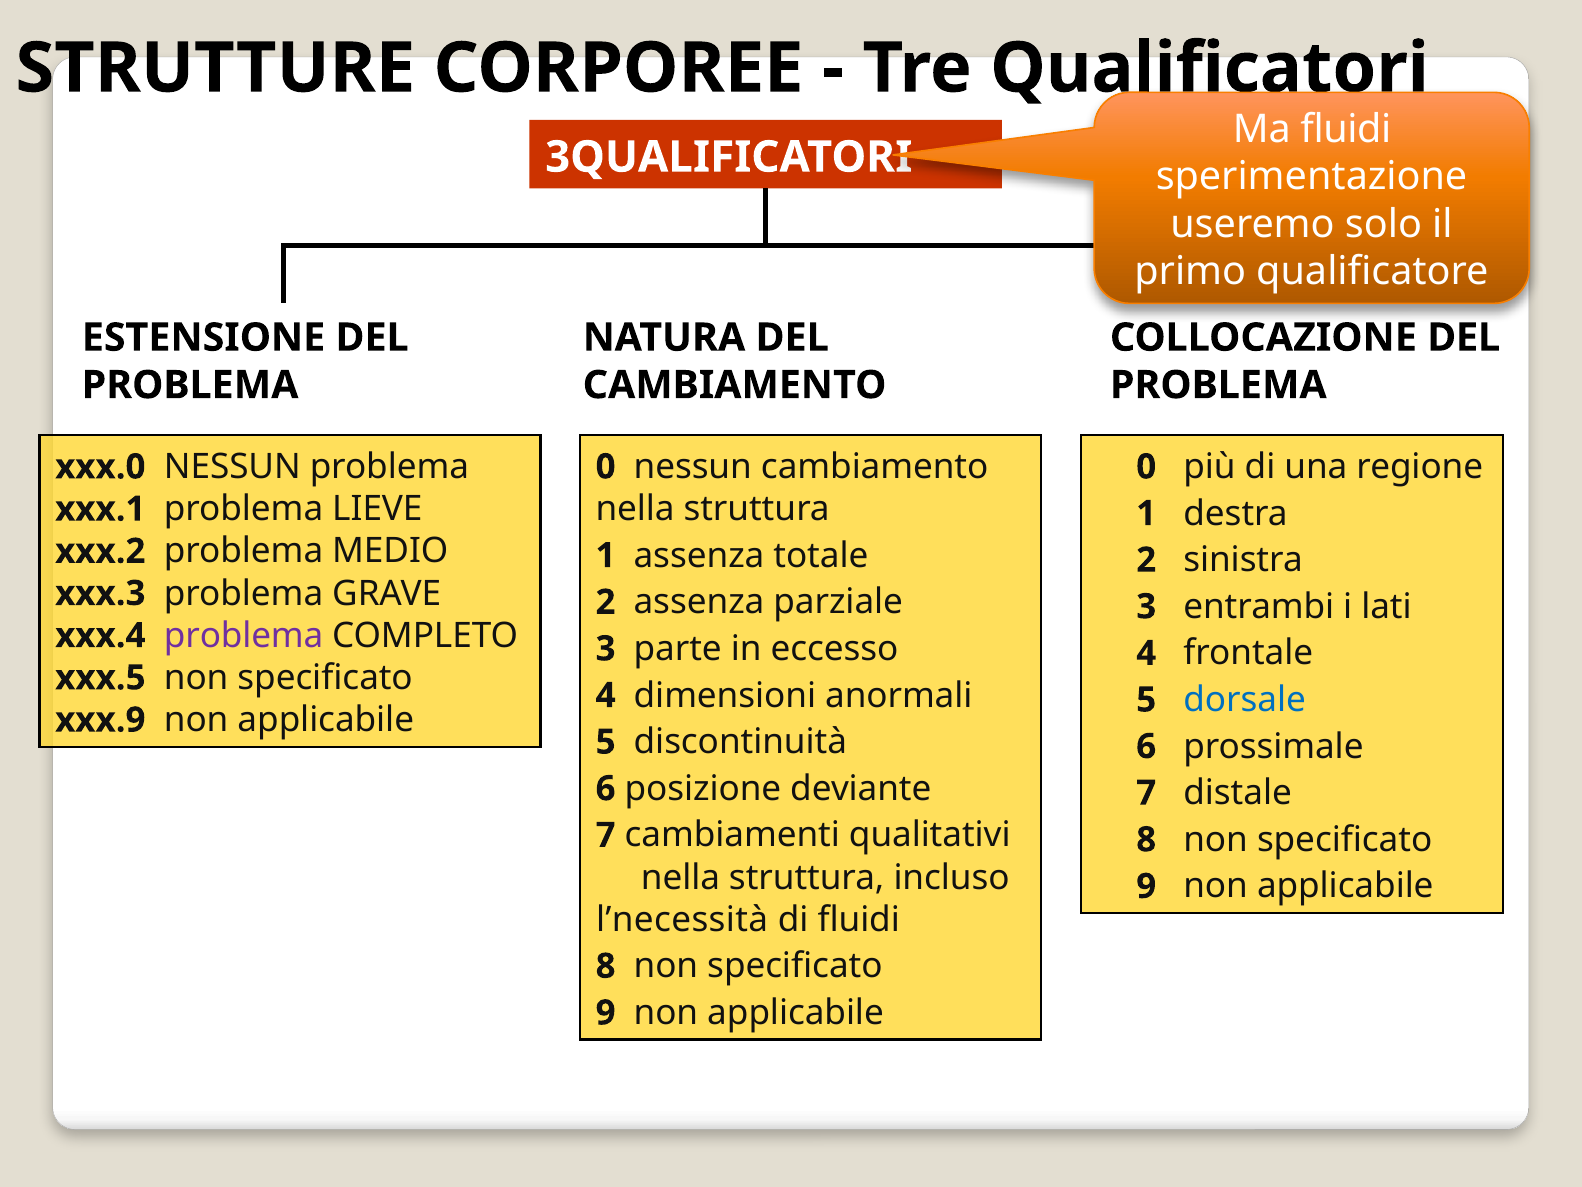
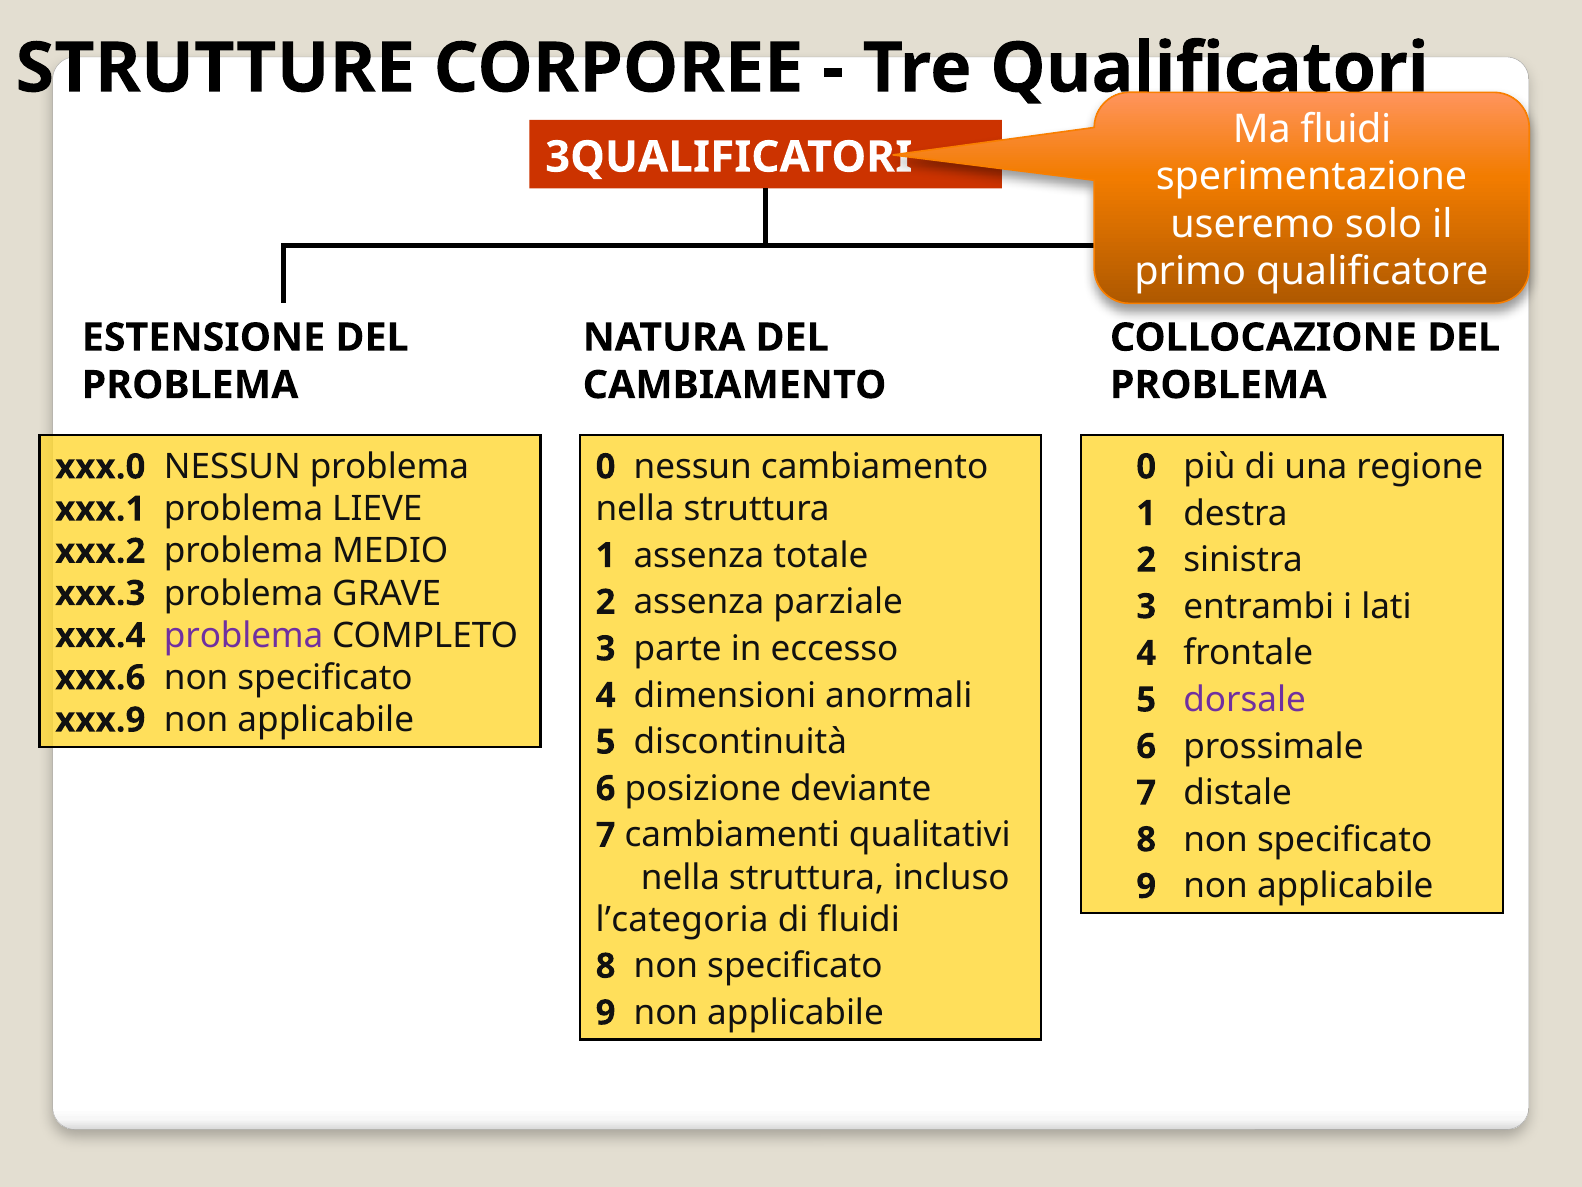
xxx.5: xxx.5 -> xxx.6
dorsale colour: blue -> purple
l’necessità: l’necessità -> l’categoria
